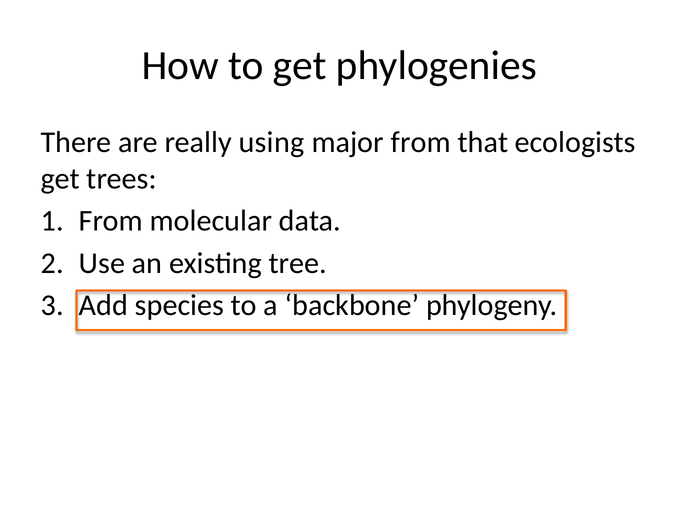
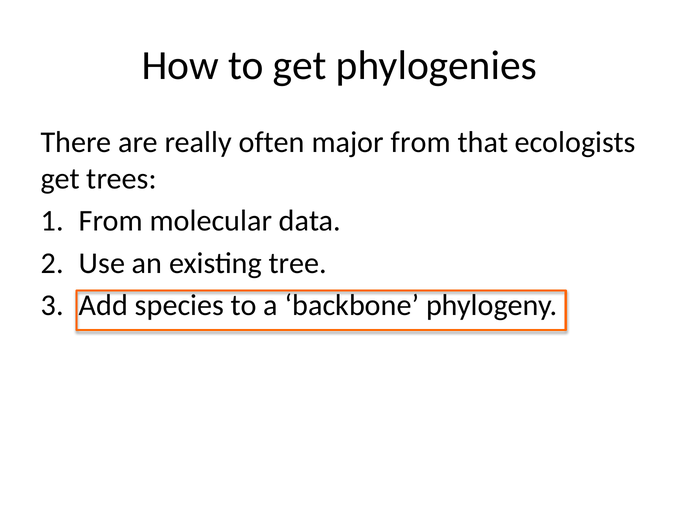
using: using -> often
